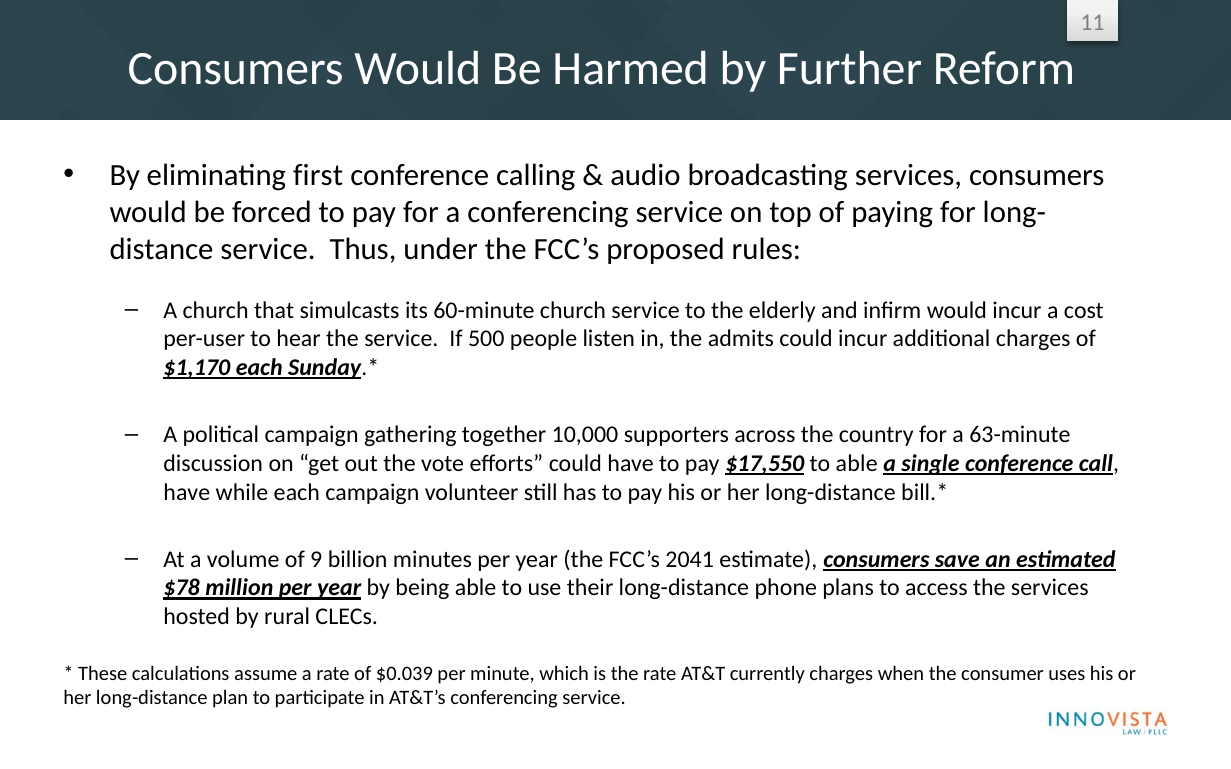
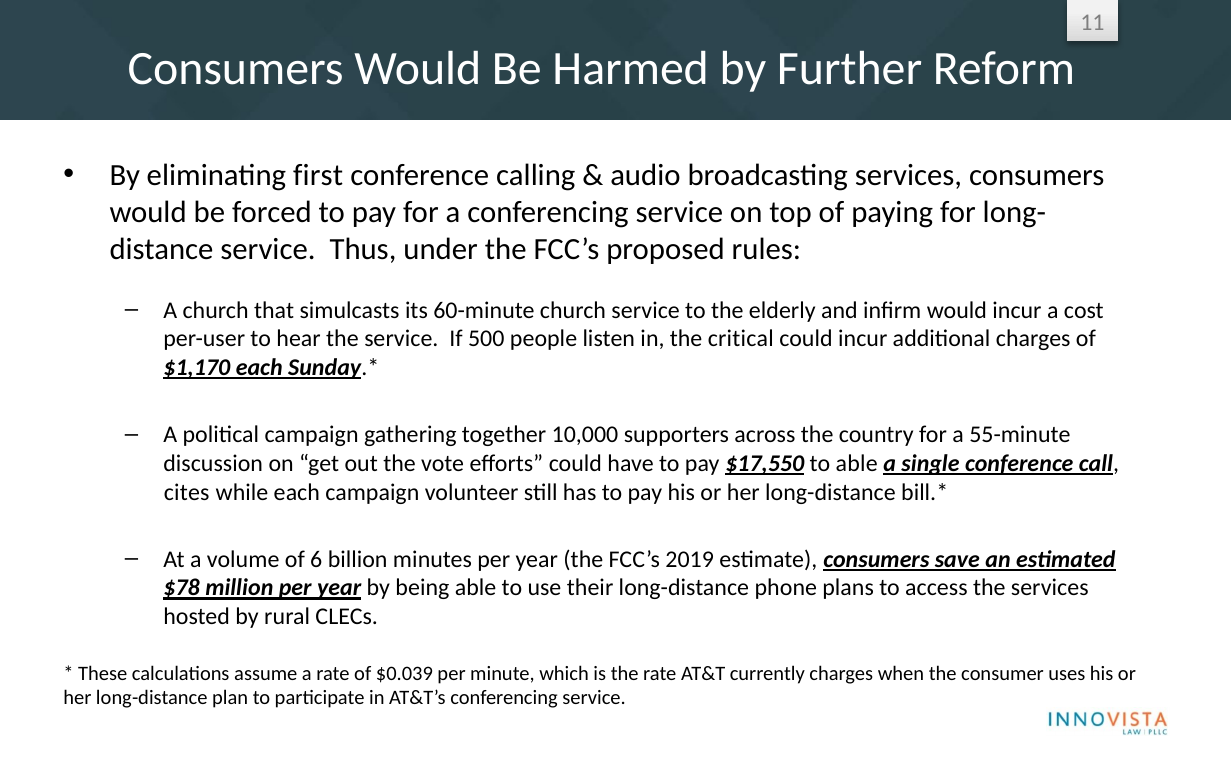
admits: admits -> critical
63-minute: 63-minute -> 55-minute
have at (187, 492): have -> cites
9: 9 -> 6
2041: 2041 -> 2019
